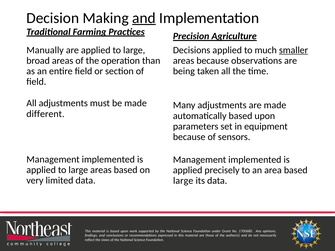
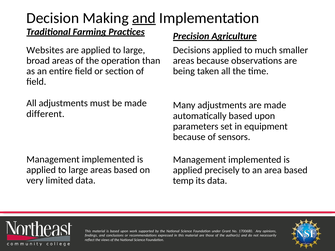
Manually: Manually -> Websites
smaller underline: present -> none
large at (183, 181): large -> temp
